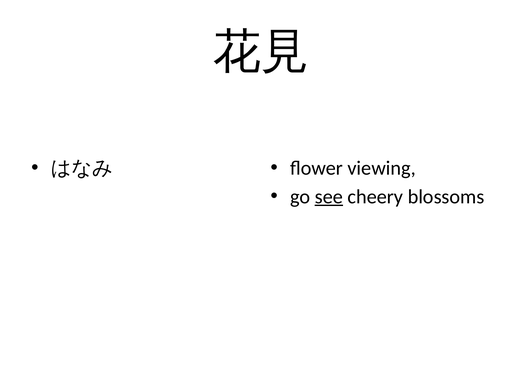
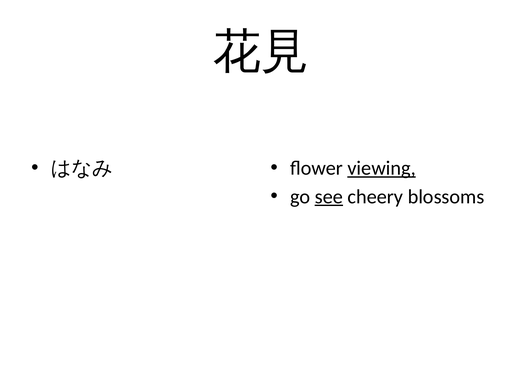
viewing underline: none -> present
